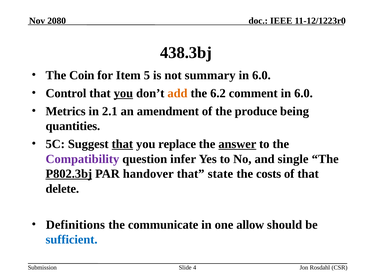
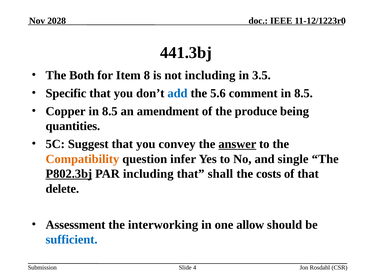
2080: 2080 -> 2028
438.3bj: 438.3bj -> 441.3bj
Coin: Coin -> Both
5: 5 -> 8
not summary: summary -> including
6.0 at (261, 75): 6.0 -> 3.5
Control: Control -> Specific
you at (123, 93) underline: present -> none
add colour: orange -> blue
6.2: 6.2 -> 5.6
comment in 6.0: 6.0 -> 8.5
Metrics: Metrics -> Copper
2.1 at (110, 111): 2.1 -> 8.5
that at (122, 144) underline: present -> none
replace: replace -> convey
Compatibility colour: purple -> orange
PAR handover: handover -> including
state: state -> shall
Definitions: Definitions -> Assessment
communicate: communicate -> interworking
